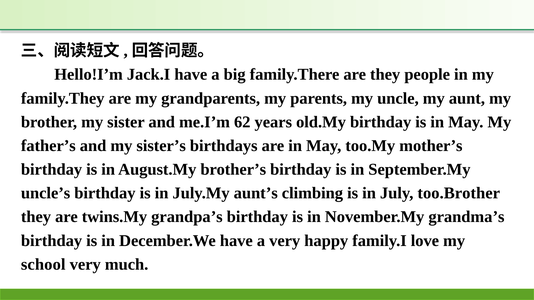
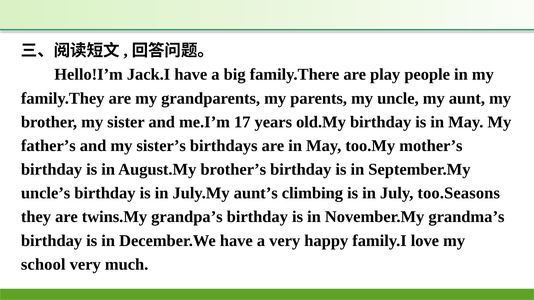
are they: they -> play
62: 62 -> 17
too.Brother: too.Brother -> too.Seasons
